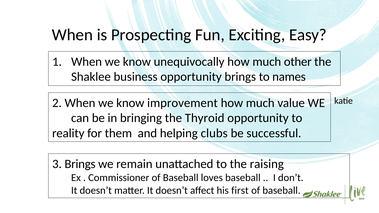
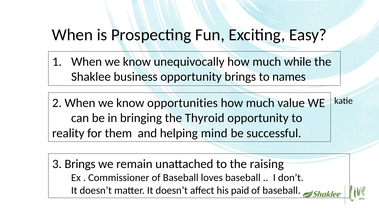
other: other -> while
improvement: improvement -> opportunities
clubs: clubs -> mind
first: first -> paid
